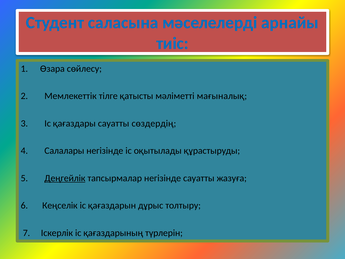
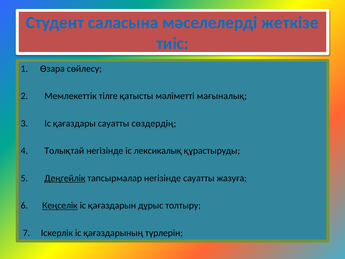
арнайы: арнайы -> жеткізе
Салалары: Салалары -> Толықтай
оқытылады: оқытылады -> лексикалық
Кеңселік underline: none -> present
